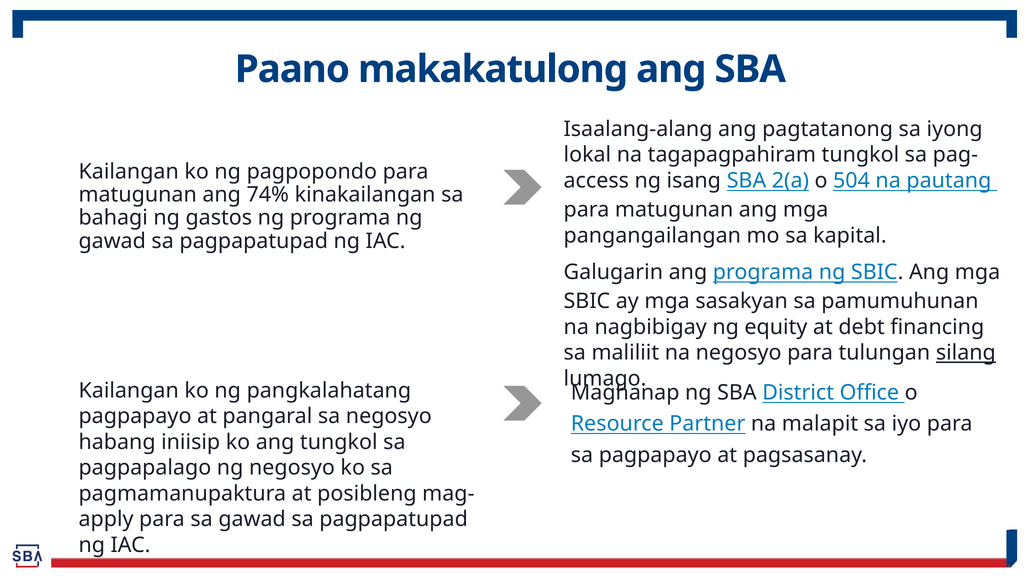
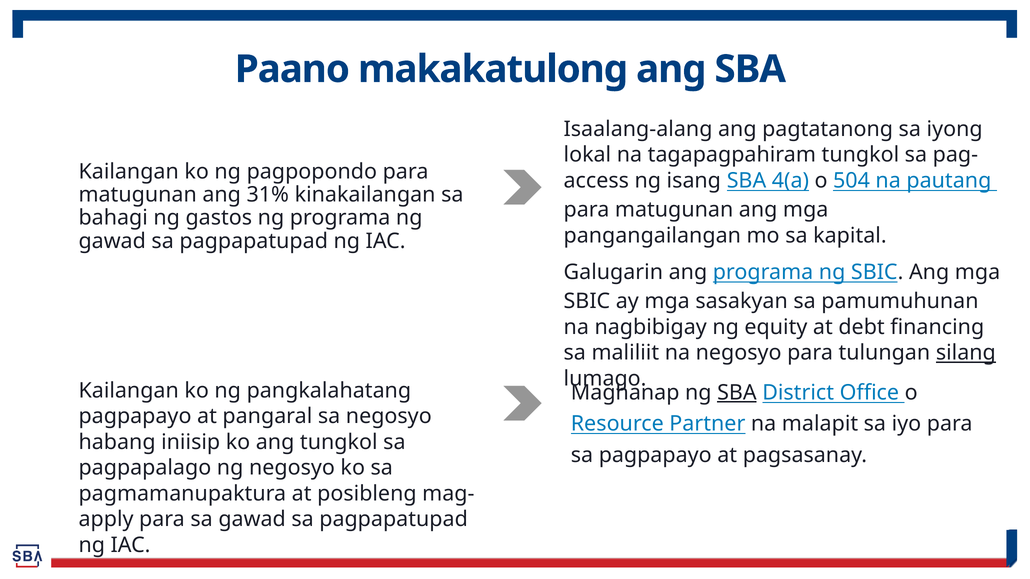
2(a: 2(a -> 4(a
74%: 74% -> 31%
SBA at (737, 393) underline: none -> present
